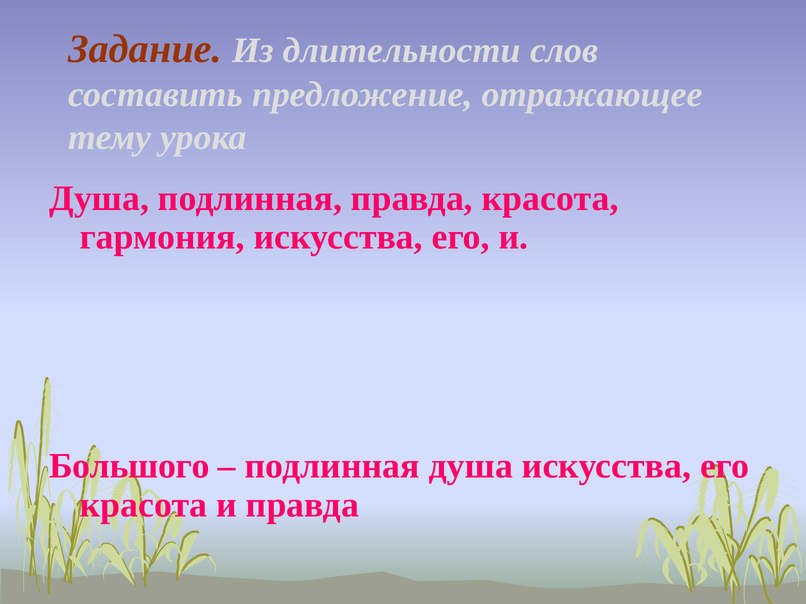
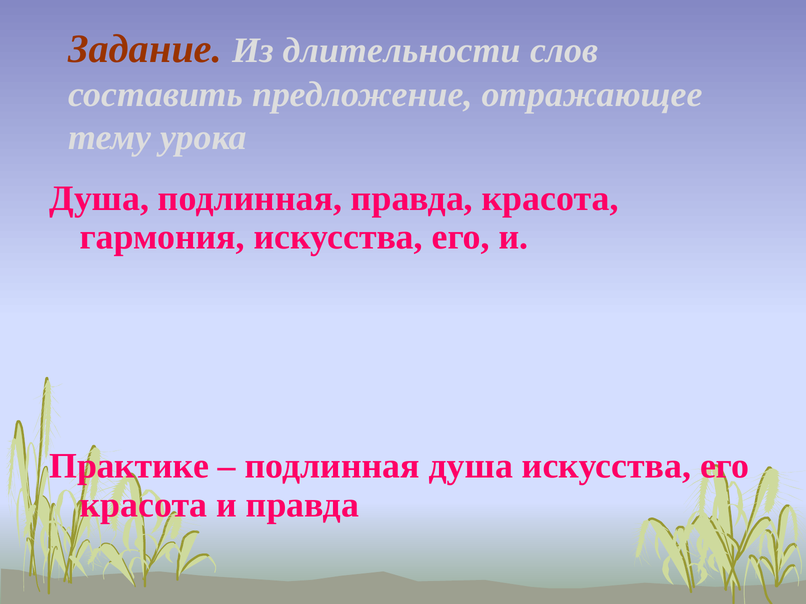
Большого: Большого -> Практике
